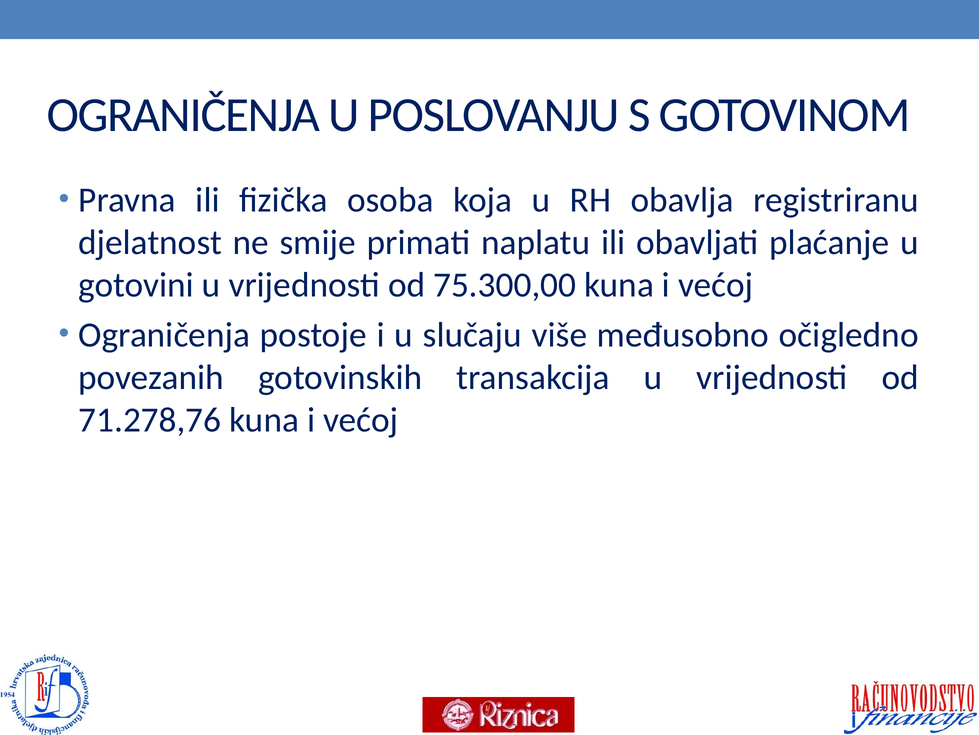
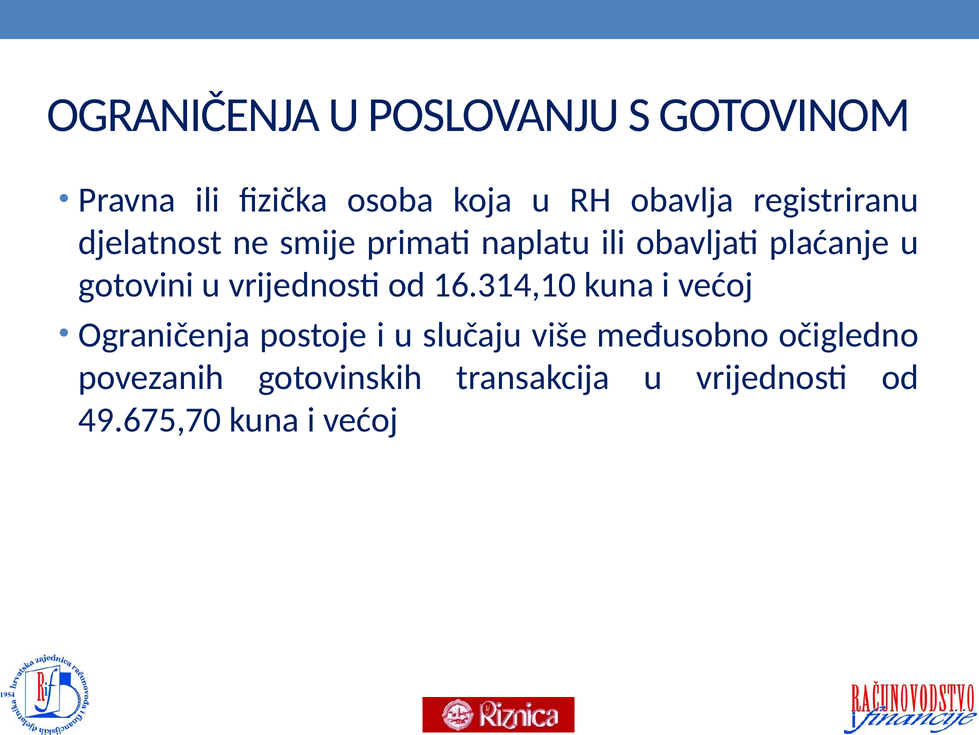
75.300,00: 75.300,00 -> 16.314,10
71.278,76: 71.278,76 -> 49.675,70
